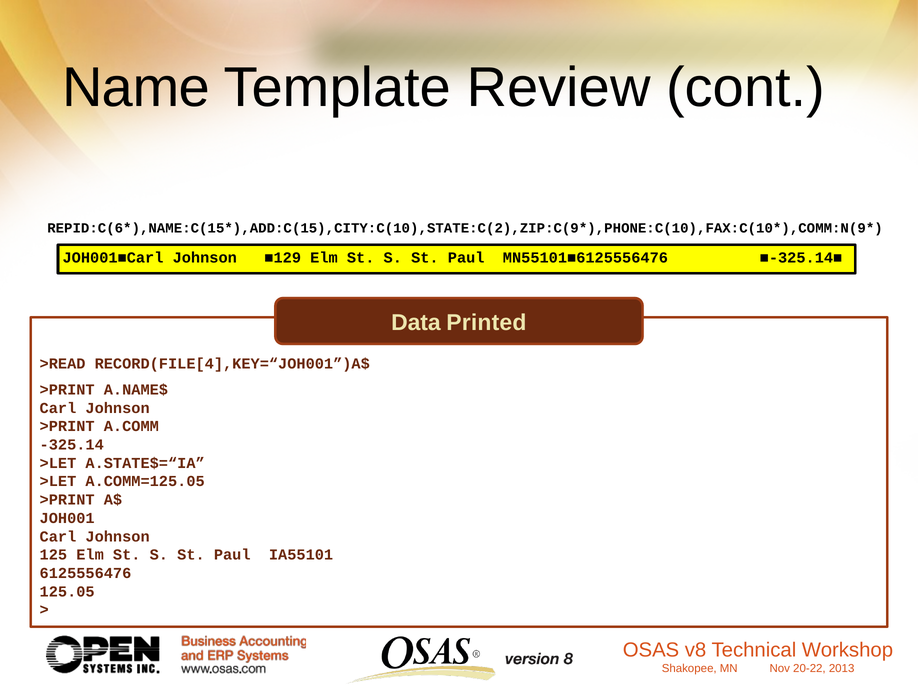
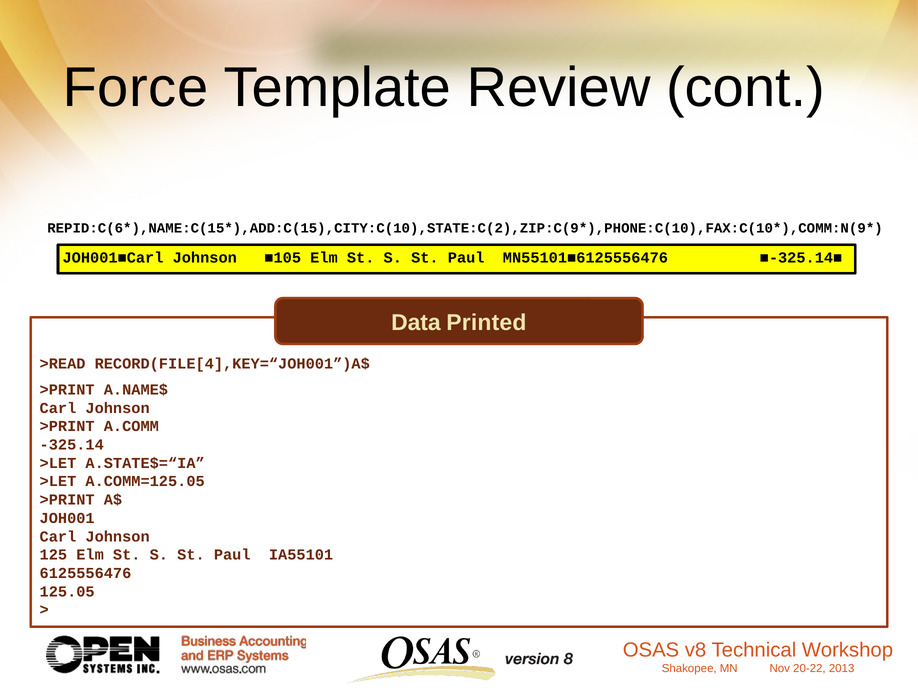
Name: Name -> Force
■129: ■129 -> ■105
